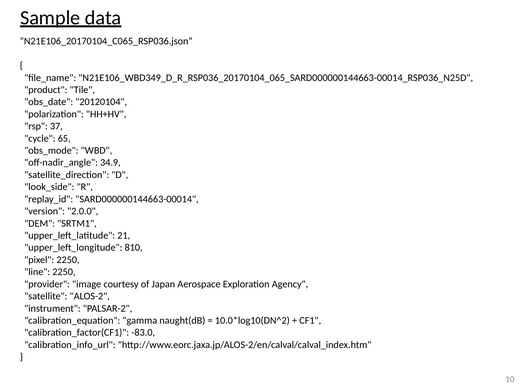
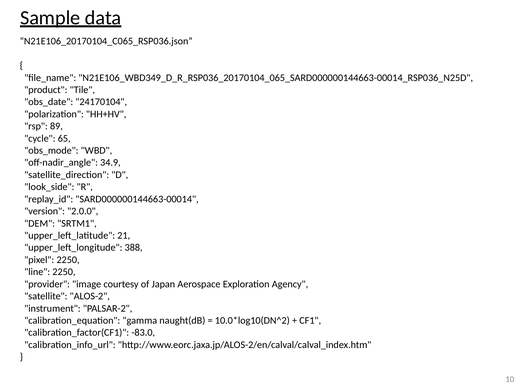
20120104: 20120104 -> 24170104
37: 37 -> 89
810: 810 -> 388
